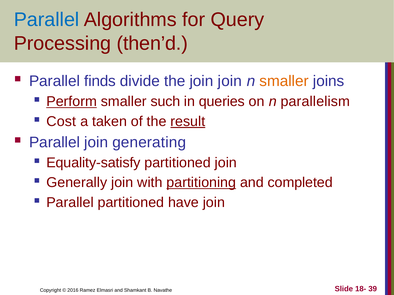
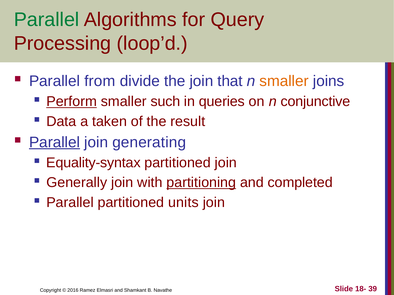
Parallel at (47, 20) colour: blue -> green
then’d: then’d -> loop’d
finds: finds -> from
join join: join -> that
parallelism: parallelism -> conjunctive
Cost: Cost -> Data
result underline: present -> none
Parallel at (55, 142) underline: none -> present
Equality-satisfy: Equality-satisfy -> Equality-syntax
have: have -> units
